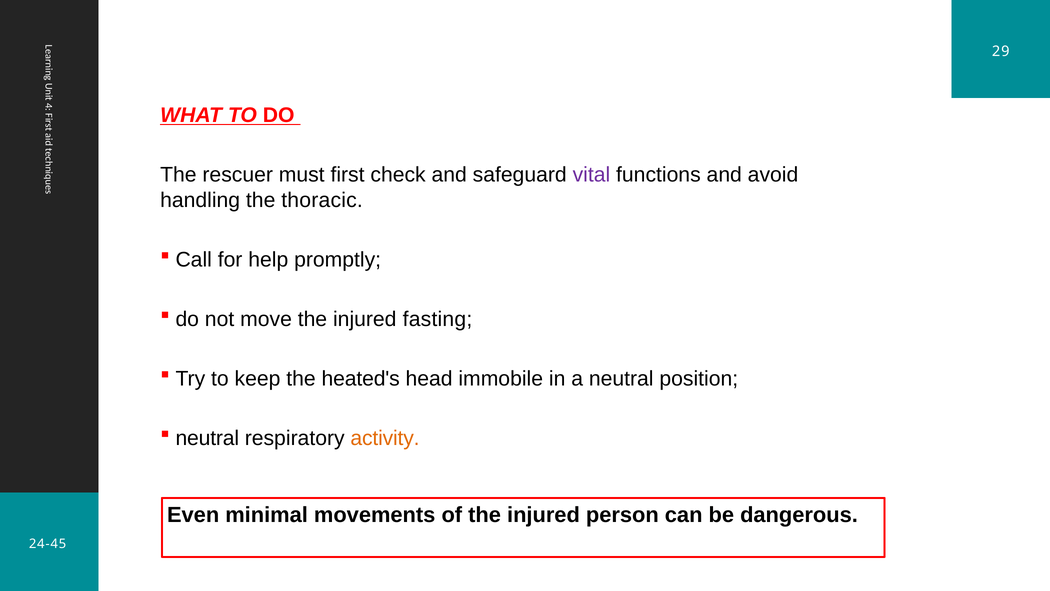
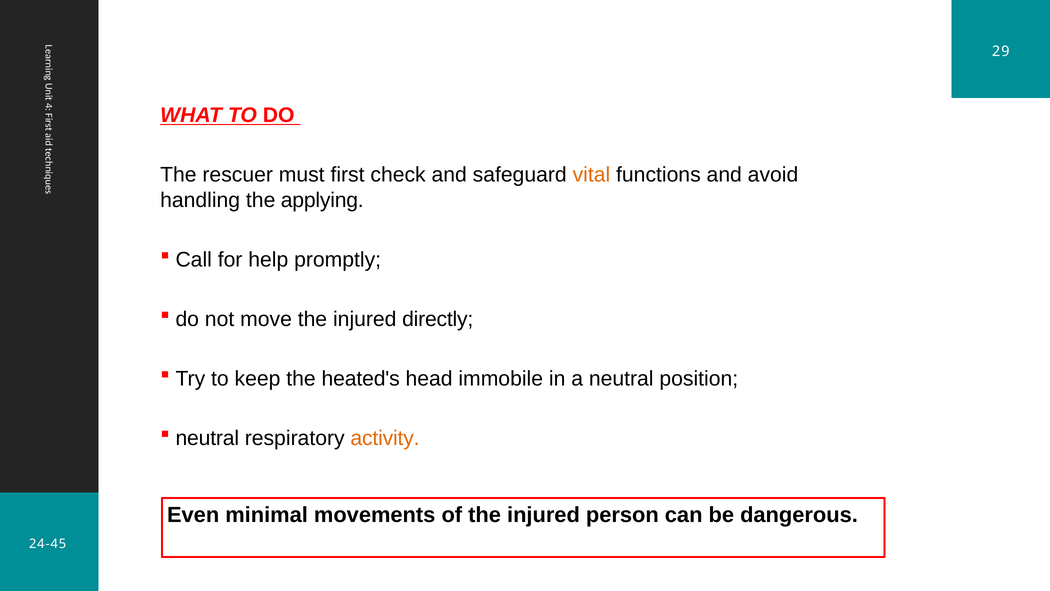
vital colour: purple -> orange
thoracic: thoracic -> applying
fasting: fasting -> directly
